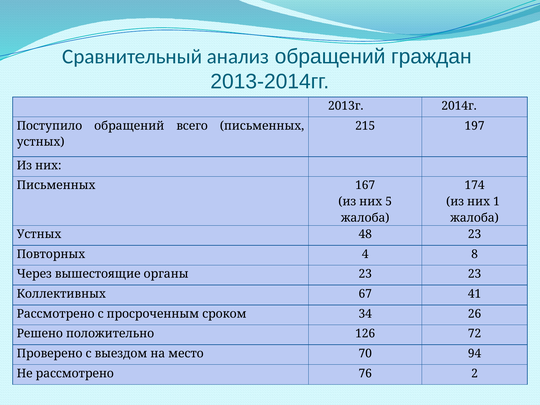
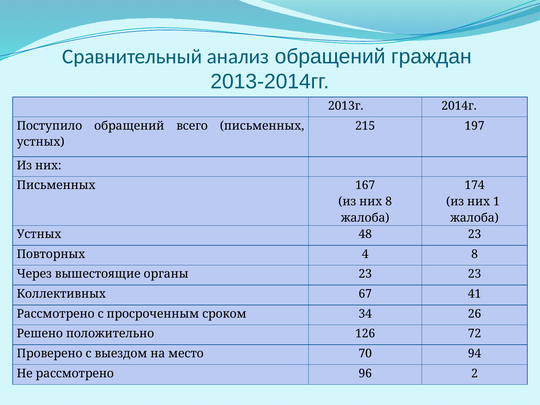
них 5: 5 -> 8
76: 76 -> 96
